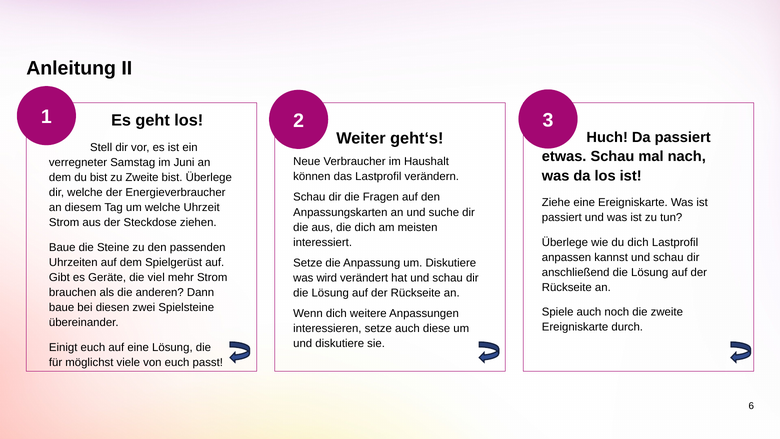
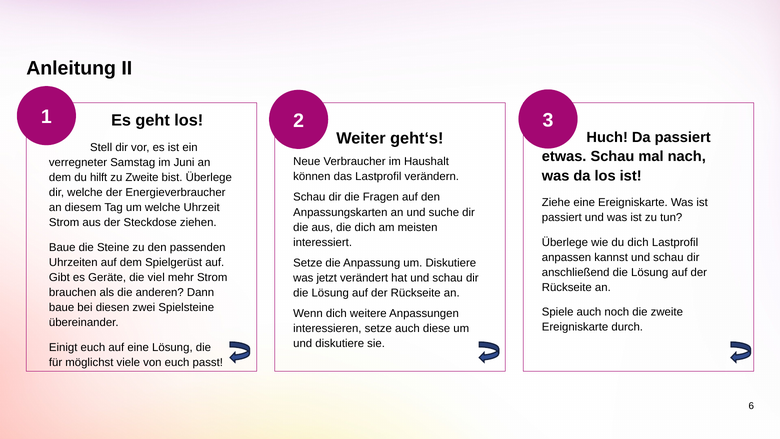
du bist: bist -> hilft
wird: wird -> jetzt
